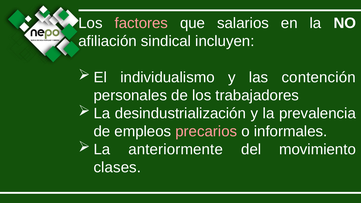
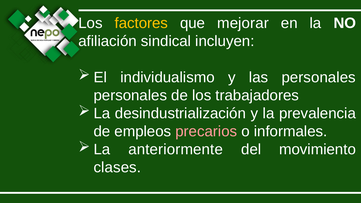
factores colour: pink -> yellow
salarios: salarios -> mejorar
las contención: contención -> personales
